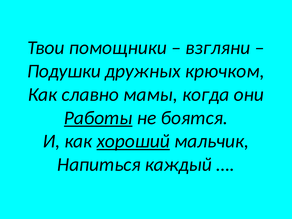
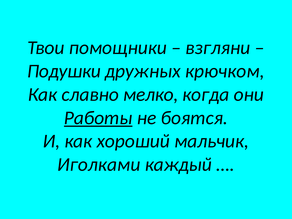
мамы: мамы -> мелко
хороший underline: present -> none
Напиться: Напиться -> Иголками
